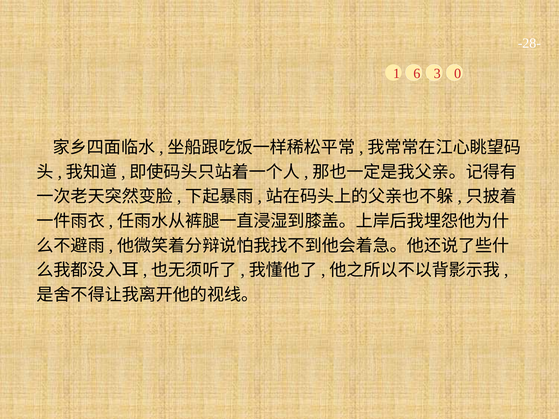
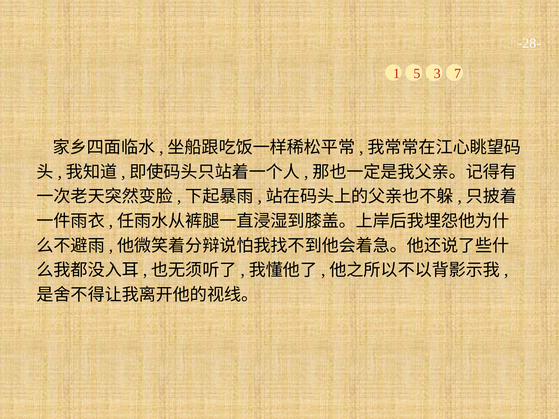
6: 6 -> 5
0: 0 -> 7
